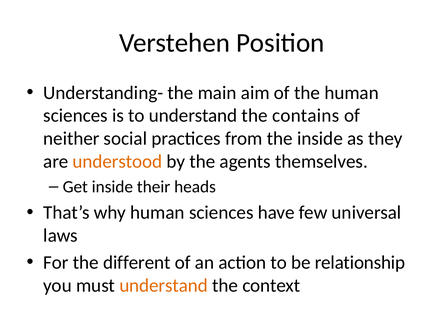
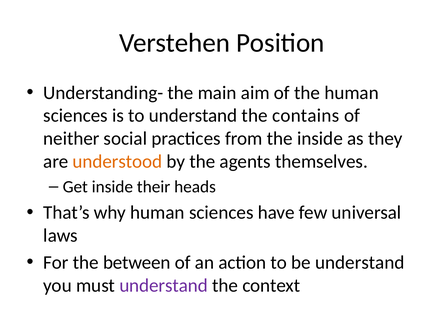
different: different -> between
be relationship: relationship -> understand
understand at (164, 285) colour: orange -> purple
